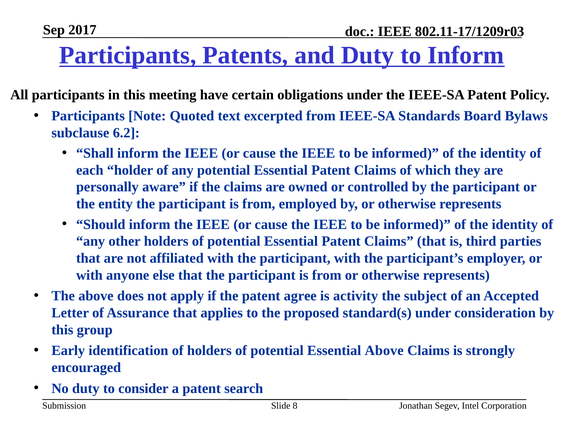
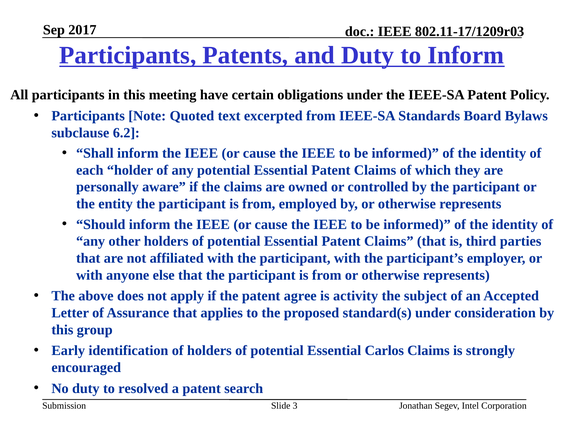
Essential Above: Above -> Carlos
consider: consider -> resolved
8: 8 -> 3
